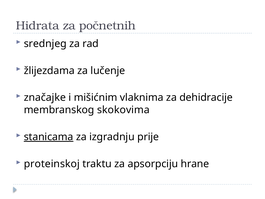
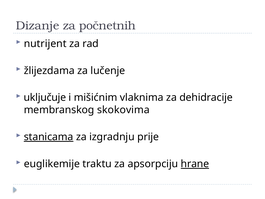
Hidrata: Hidrata -> Dizanje
srednjeg: srednjeg -> nutrijent
značajke: značajke -> uključuje
proteinskoj: proteinskoj -> euglikemije
hrane underline: none -> present
